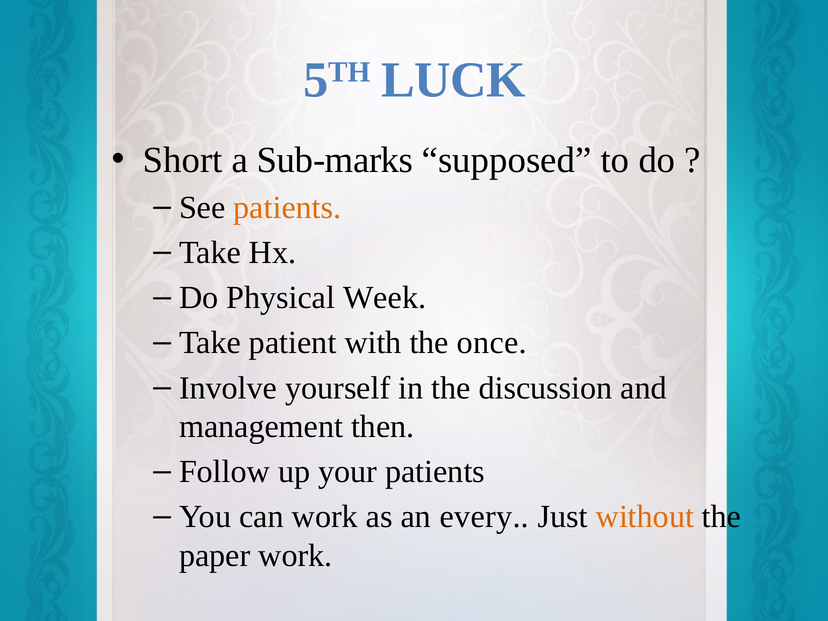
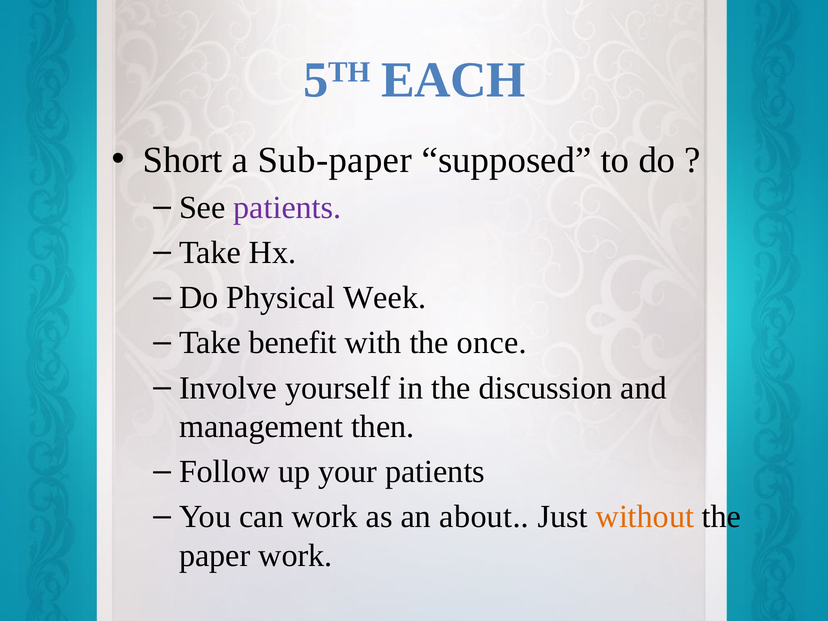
LUCK: LUCK -> EACH
Sub-marks: Sub-marks -> Sub-paper
patients at (287, 207) colour: orange -> purple
patient: patient -> benefit
every: every -> about
